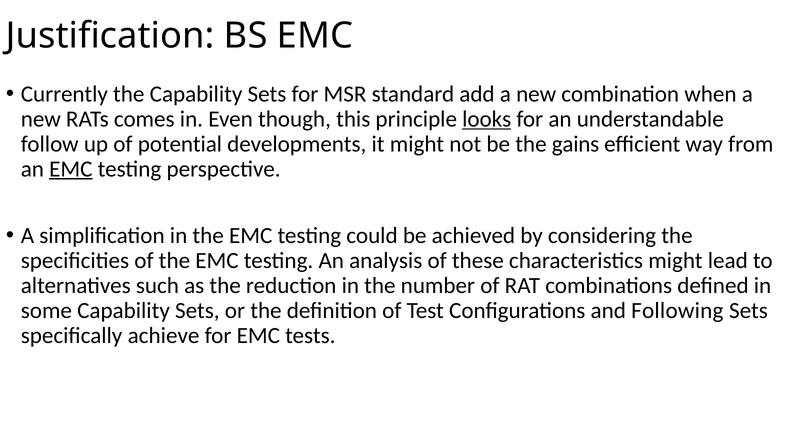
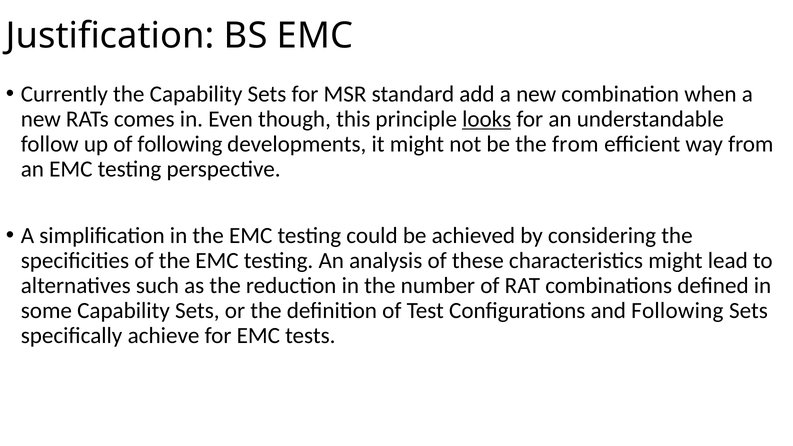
of potential: potential -> following
the gains: gains -> from
EMC at (71, 169) underline: present -> none
